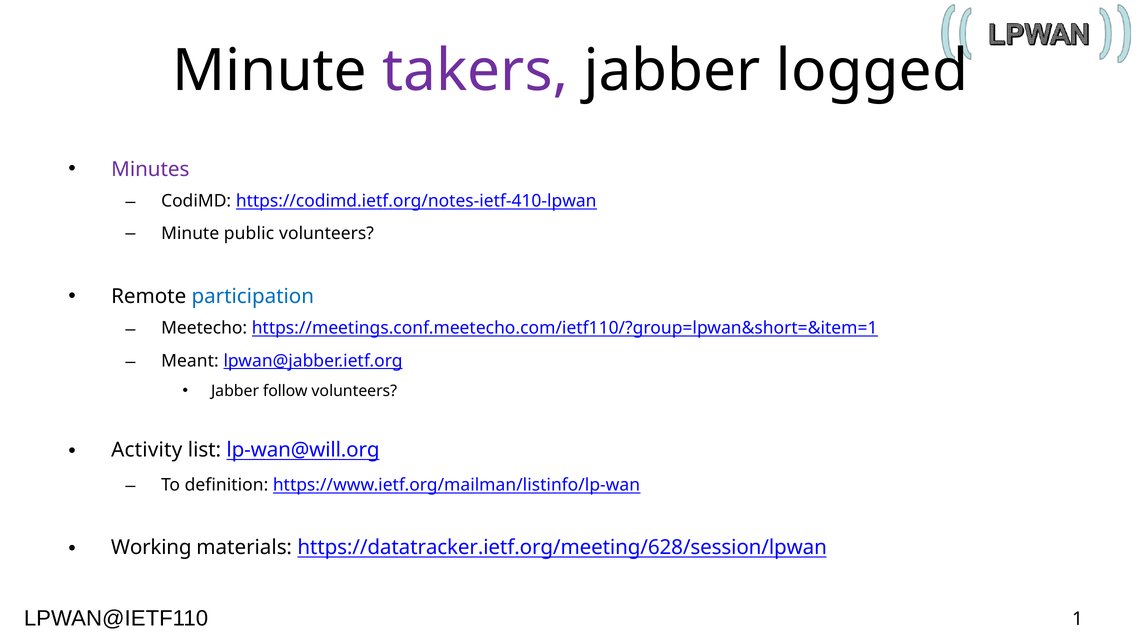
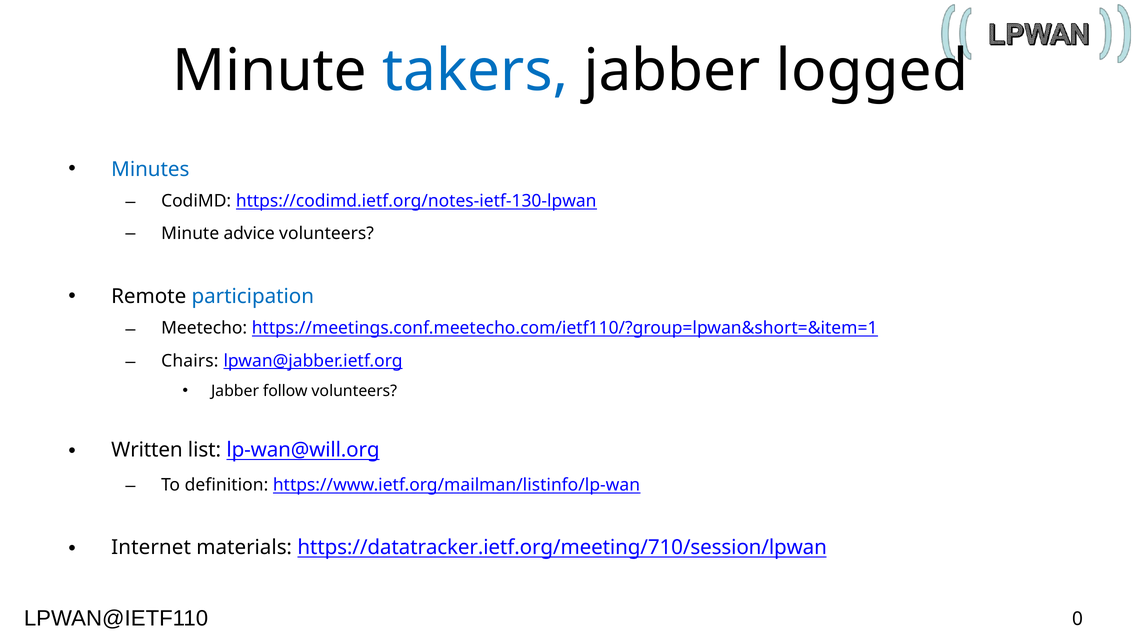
takers colour: purple -> blue
Minutes colour: purple -> blue
https://codimd.ietf.org/notes-ietf-410-lpwan: https://codimd.ietf.org/notes-ietf-410-lpwan -> https://codimd.ietf.org/notes-ietf-130-lpwan
public: public -> advice
Meant: Meant -> Chairs
Activity: Activity -> Written
Working: Working -> Internet
https://datatracker.ietf.org/meeting/628/session/lpwan: https://datatracker.ietf.org/meeting/628/session/lpwan -> https://datatracker.ietf.org/meeting/710/session/lpwan
1: 1 -> 0
